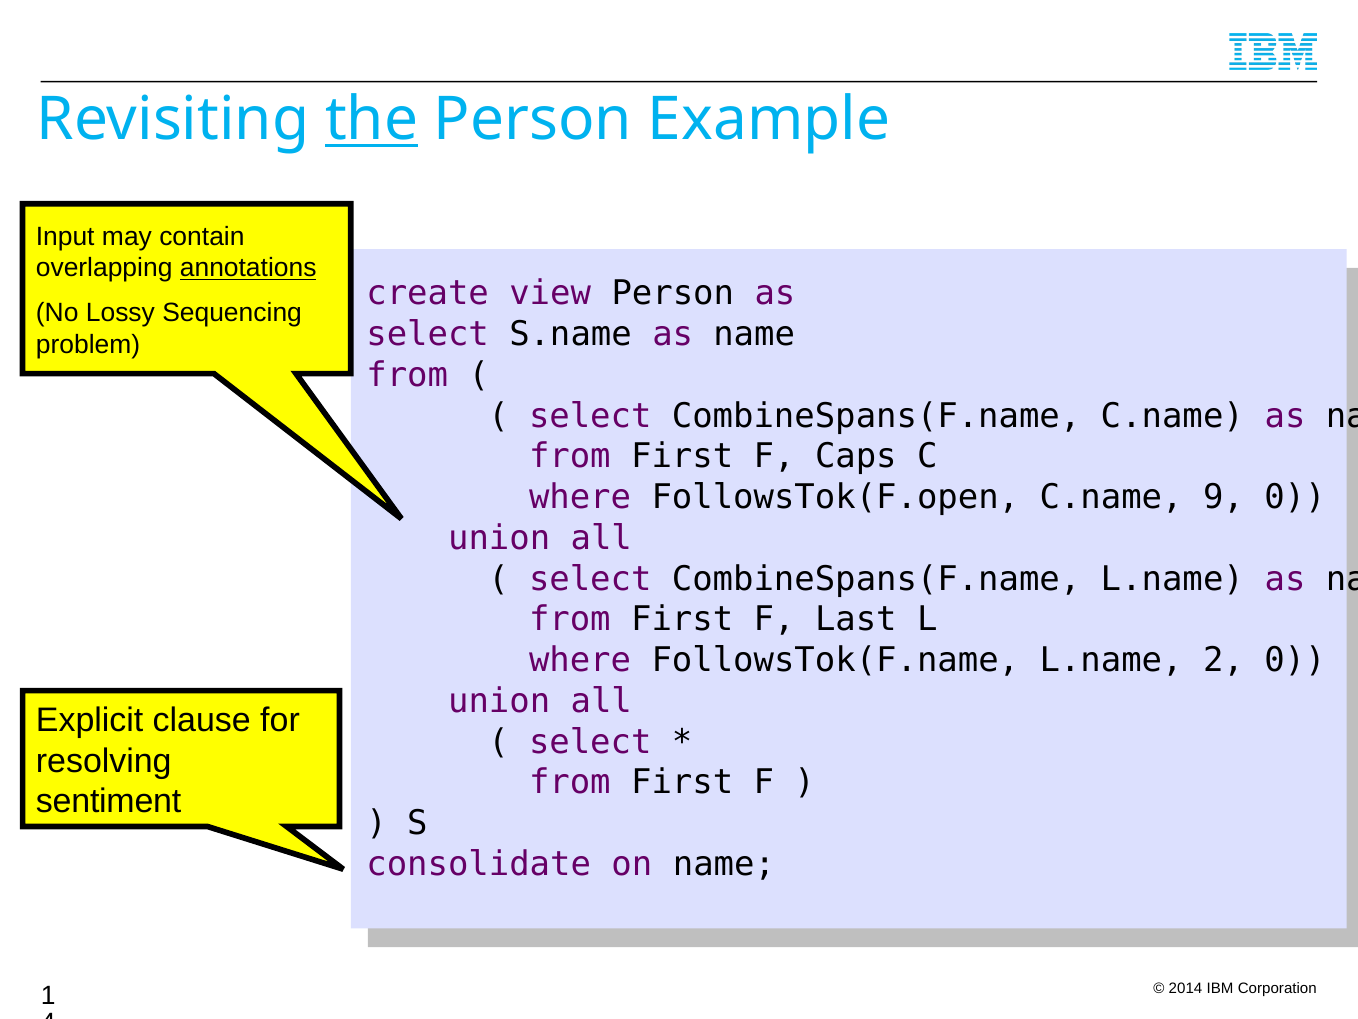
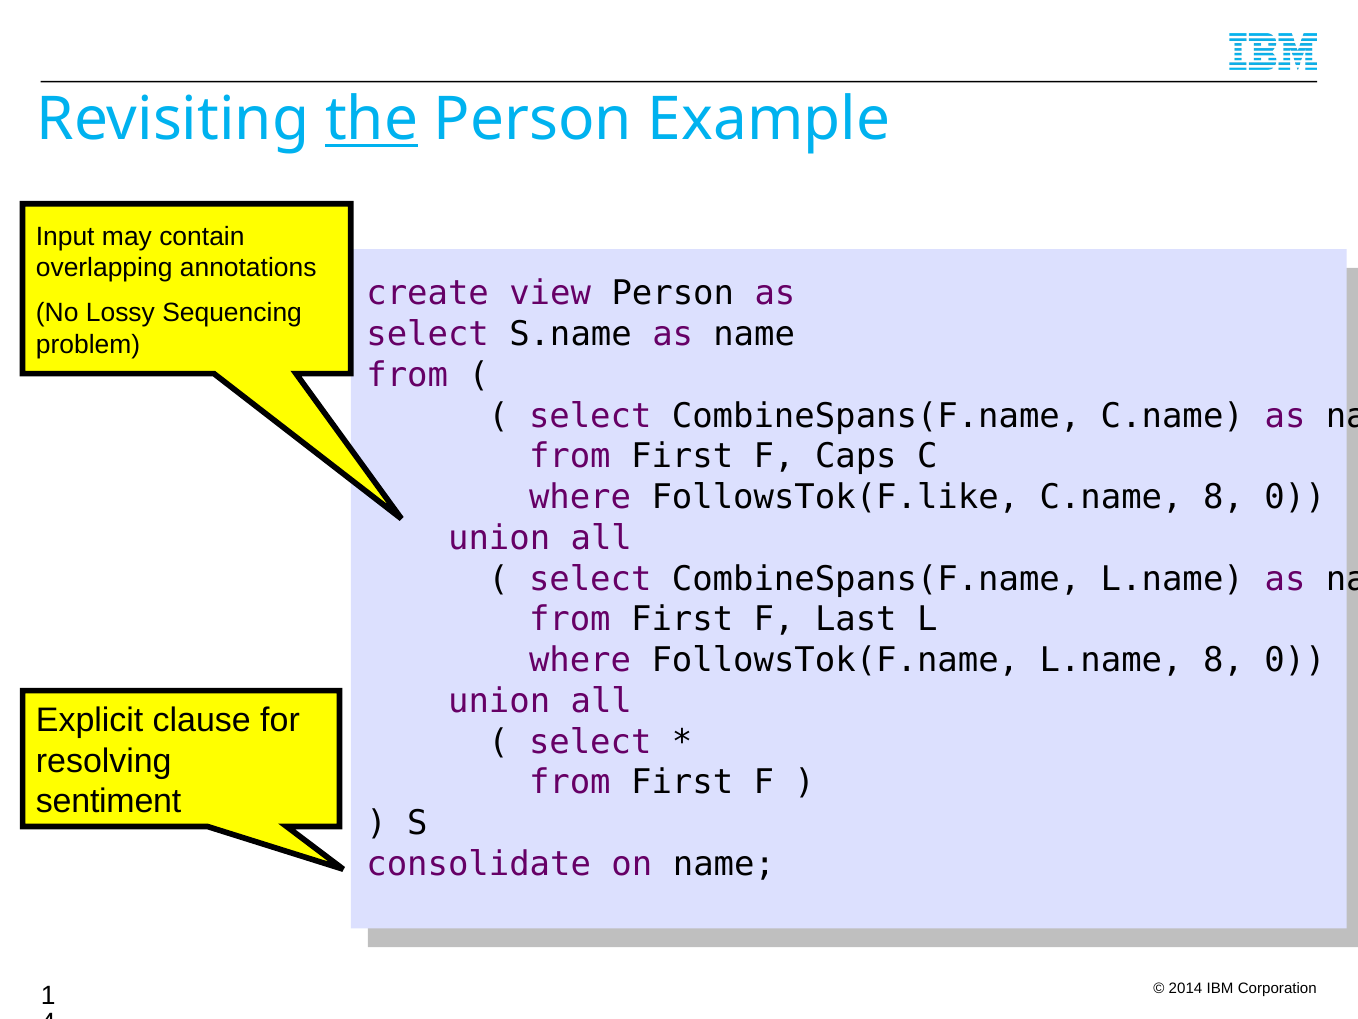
annotations underline: present -> none
FollowsTok(F.open: FollowsTok(F.open -> FollowsTok(F.like
C.name 9: 9 -> 8
L.name 2: 2 -> 8
